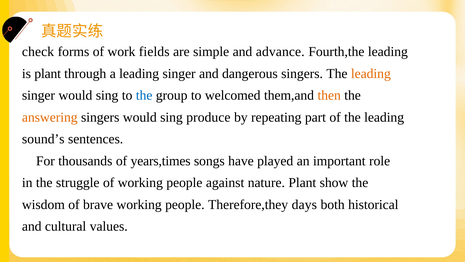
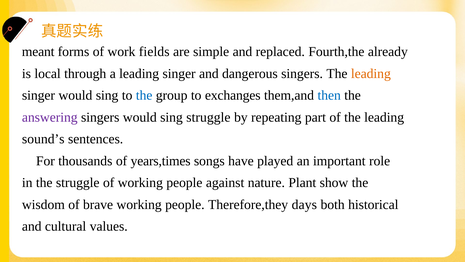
check: check -> meant
advance: advance -> replaced
Fourth,the leading: leading -> already
is plant: plant -> local
welcomed: welcomed -> exchanges
then colour: orange -> blue
answering colour: orange -> purple
sing produce: produce -> struggle
